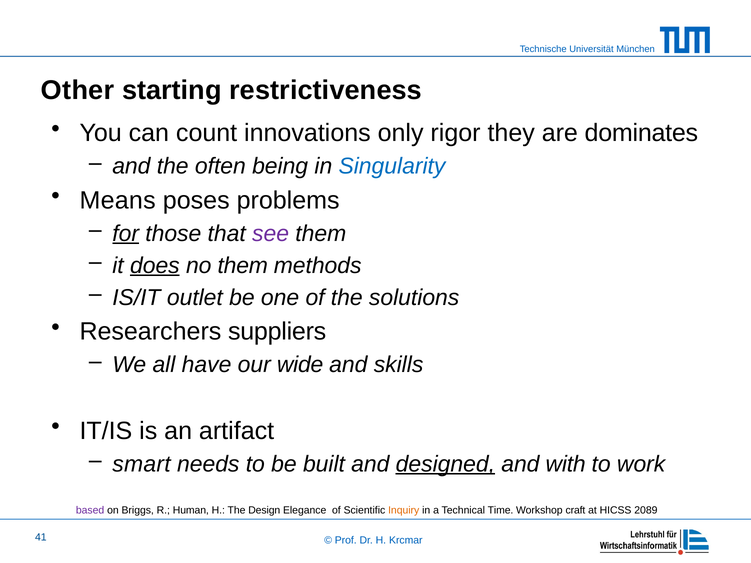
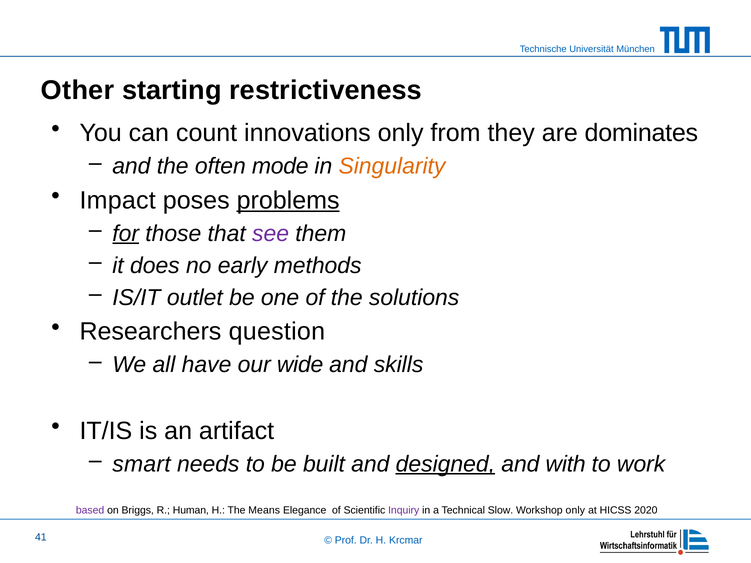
rigor: rigor -> from
being: being -> mode
Singularity colour: blue -> orange
Means: Means -> Impact
problems underline: none -> present
does underline: present -> none
no them: them -> early
suppliers: suppliers -> question
Design: Design -> Means
Inquiry colour: orange -> purple
Time: Time -> Slow
Workshop craft: craft -> only
2089: 2089 -> 2020
